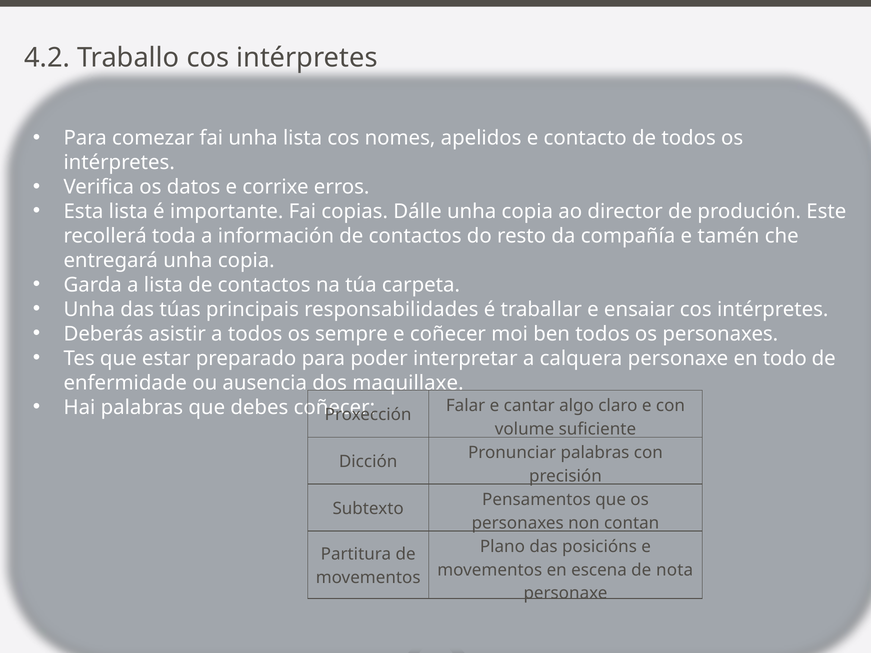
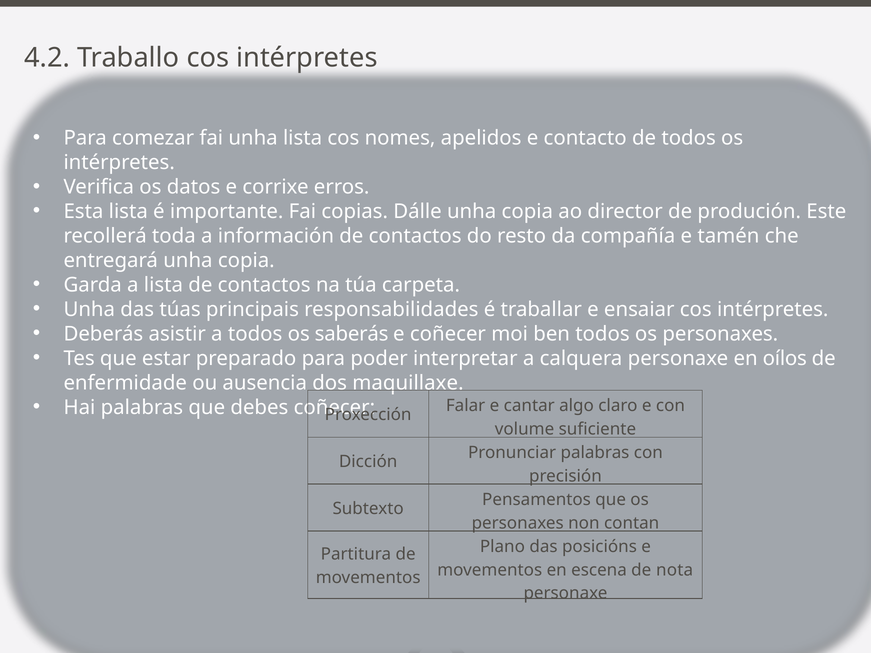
sempre: sempre -> saberás
todo: todo -> oílos
